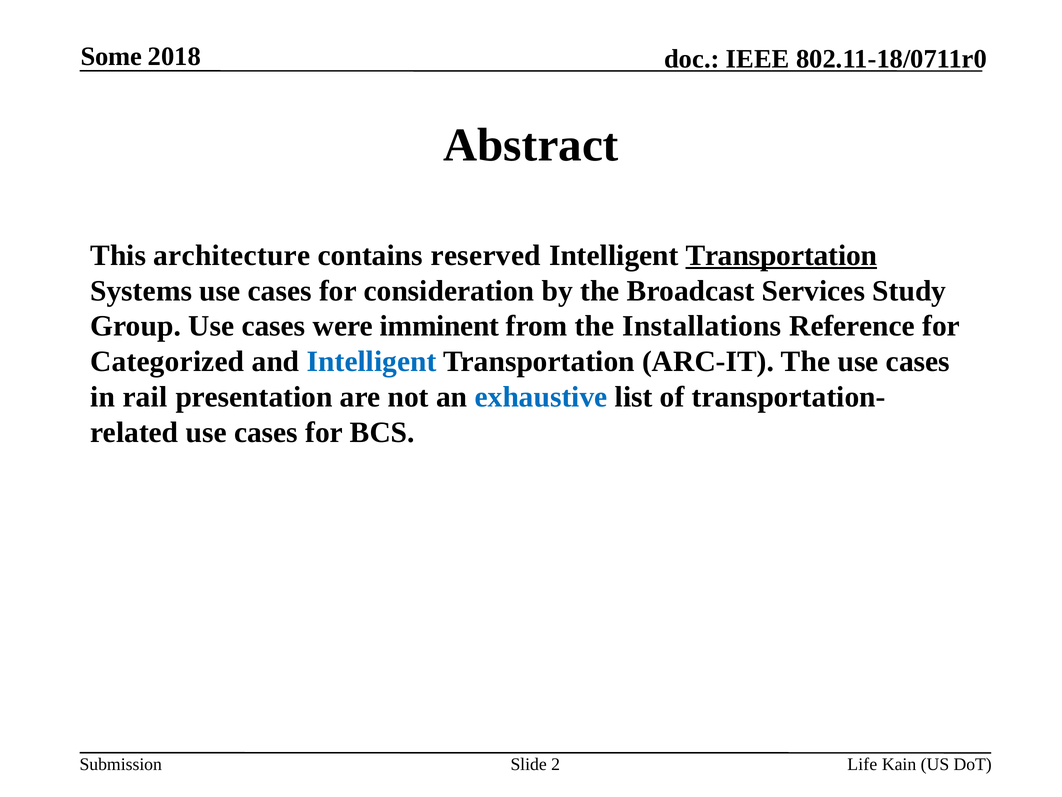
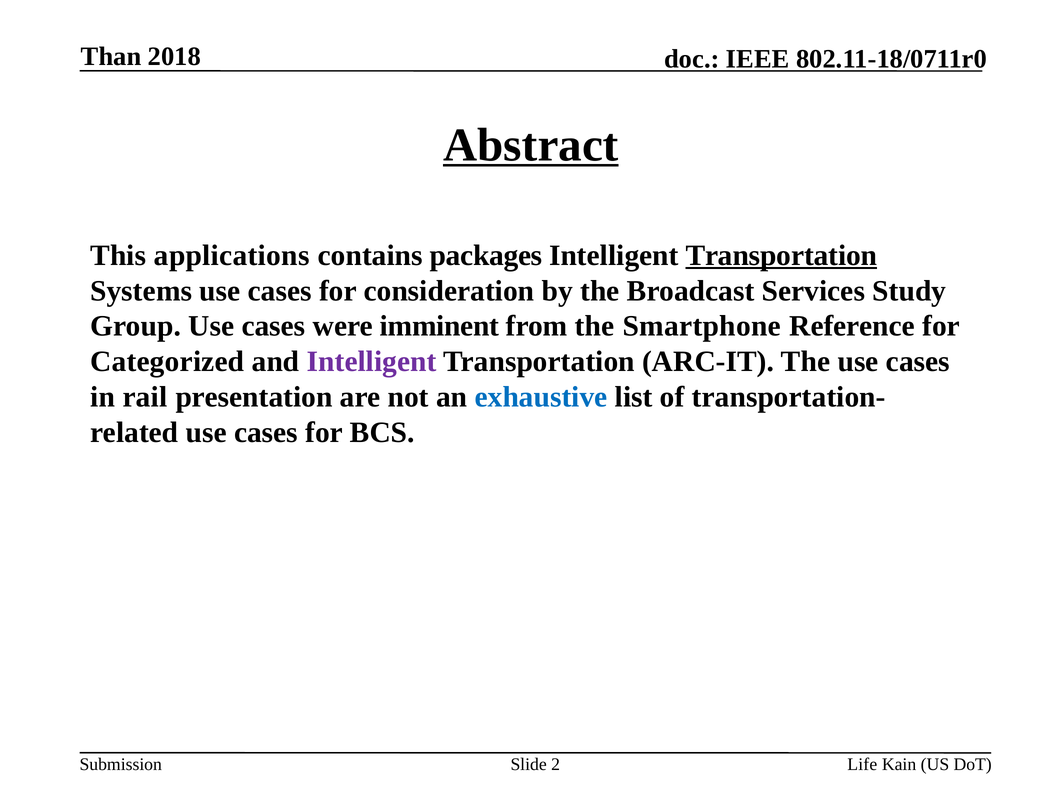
Some: Some -> Than
Abstract underline: none -> present
architecture: architecture -> applications
reserved: reserved -> packages
Installations: Installations -> Smartphone
Intelligent at (372, 361) colour: blue -> purple
